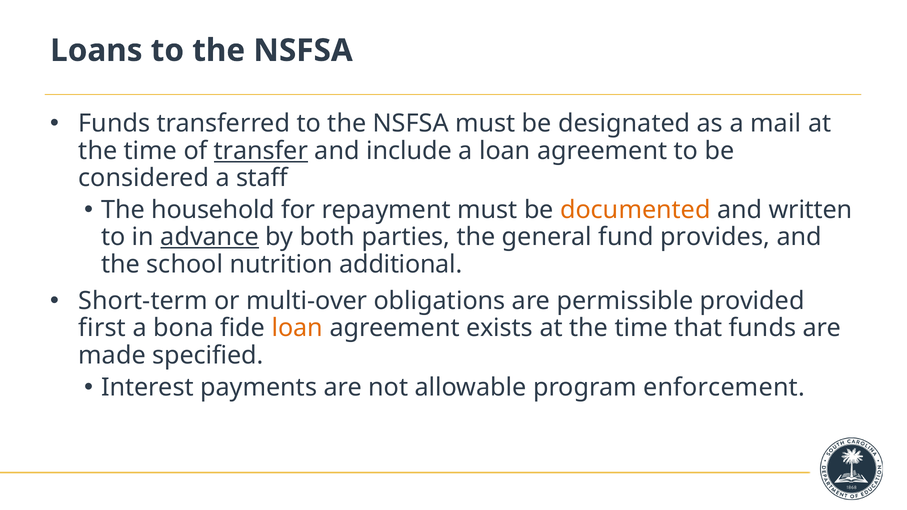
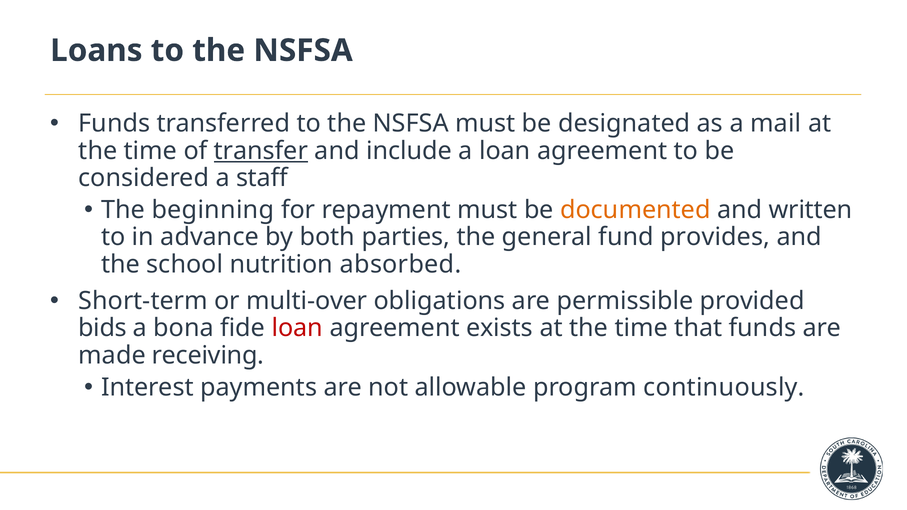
household: household -> beginning
advance underline: present -> none
additional: additional -> absorbed
first: first -> bids
loan at (297, 328) colour: orange -> red
specified: specified -> receiving
enforcement: enforcement -> continuously
